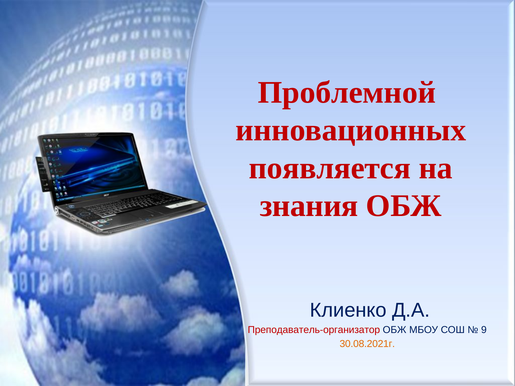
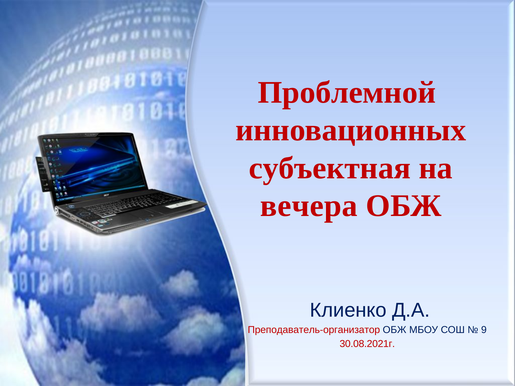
появляется: появляется -> субъектная
знания: знания -> вечера
30.08.2021г colour: orange -> red
